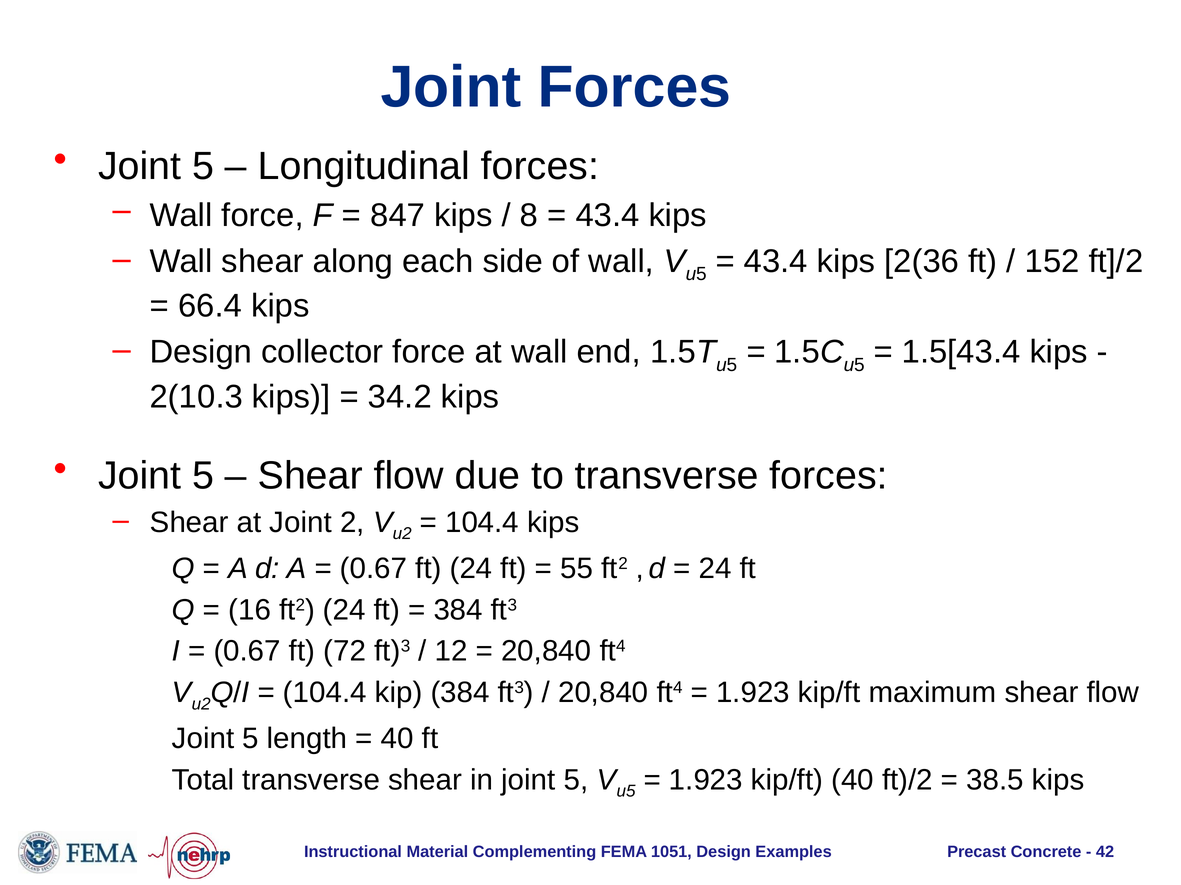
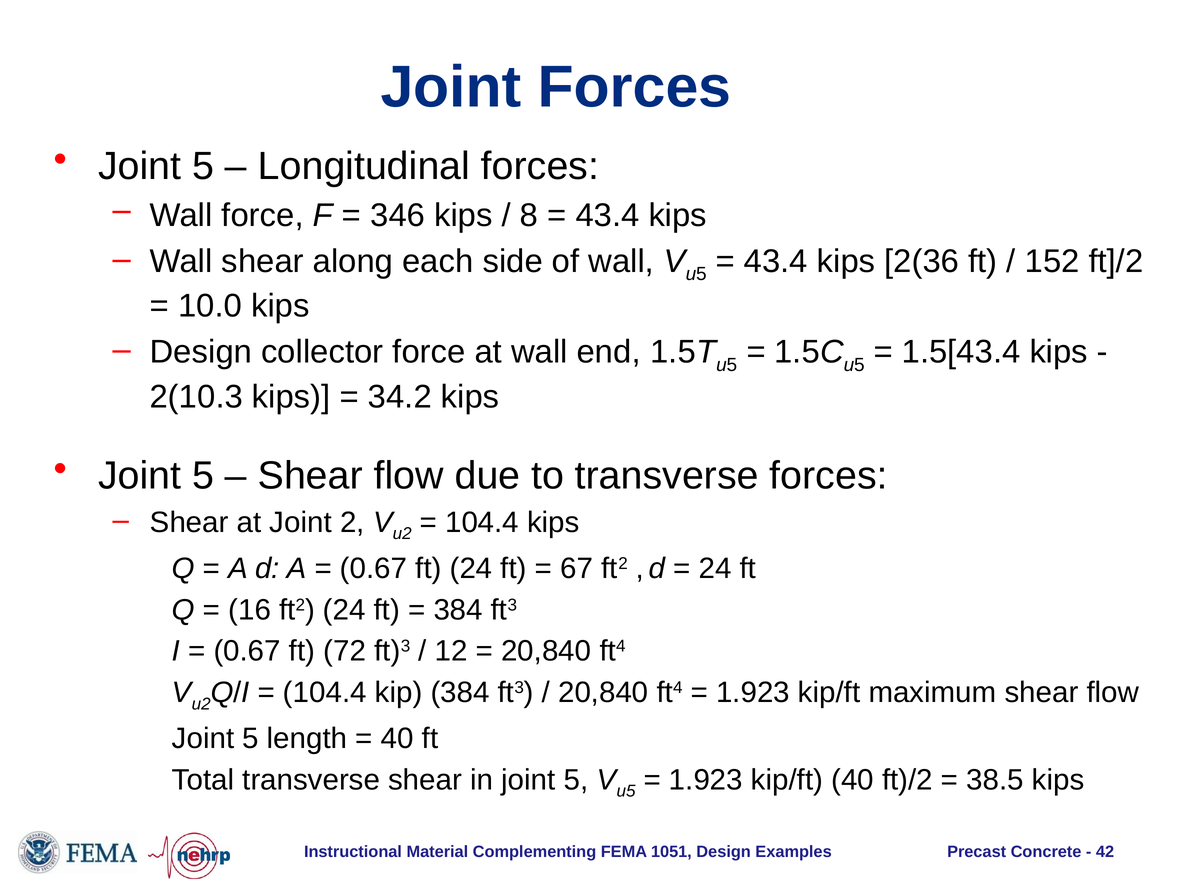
847: 847 -> 346
66.4: 66.4 -> 10.0
55: 55 -> 67
